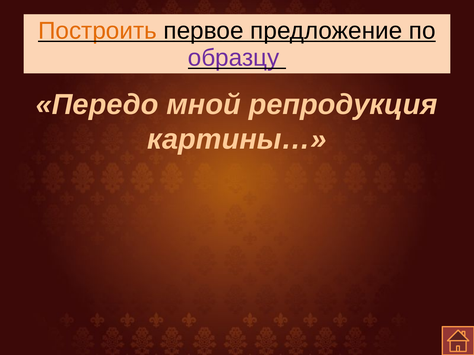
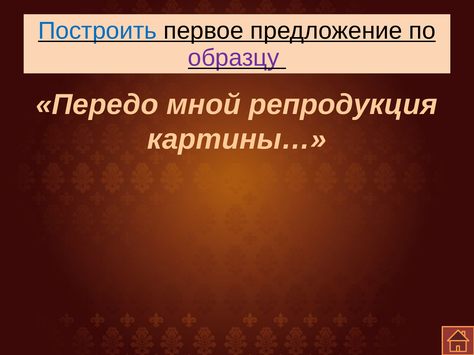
Построить colour: orange -> blue
